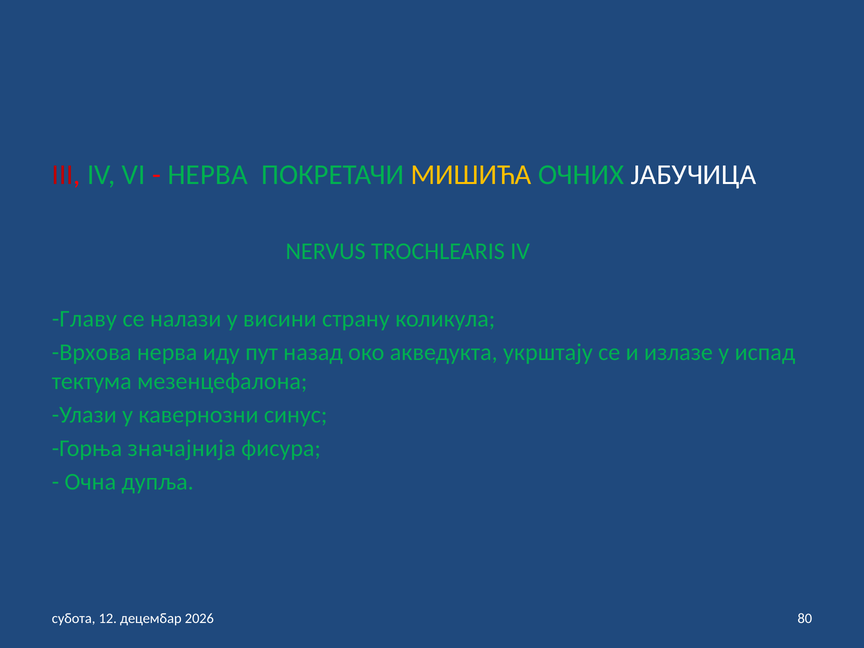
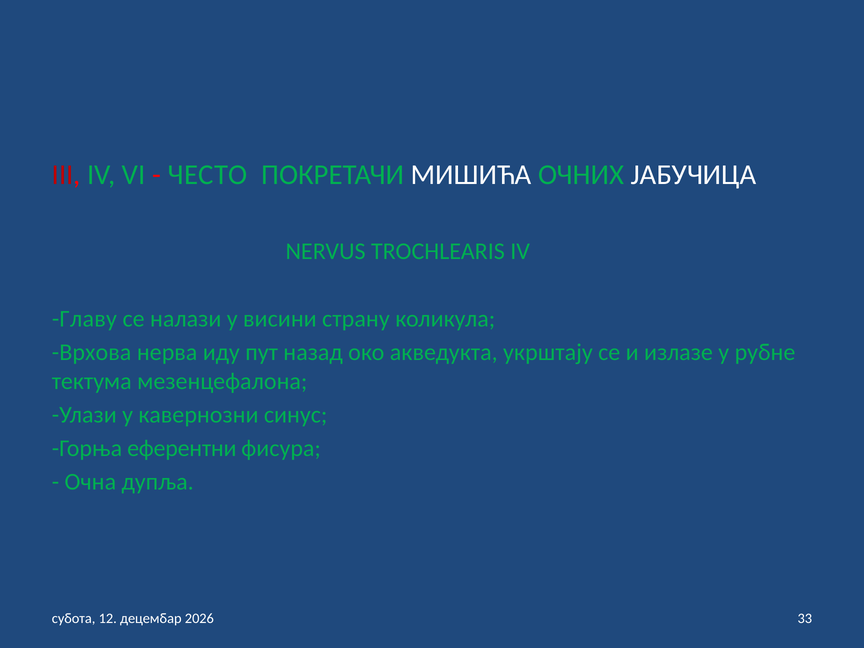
НЕРВА at (208, 175): НЕРВА -> ЧЕСТО
МИШИЋА colour: yellow -> white
испад: испад -> рубне
значајнија: значајнија -> еферентни
80: 80 -> 33
